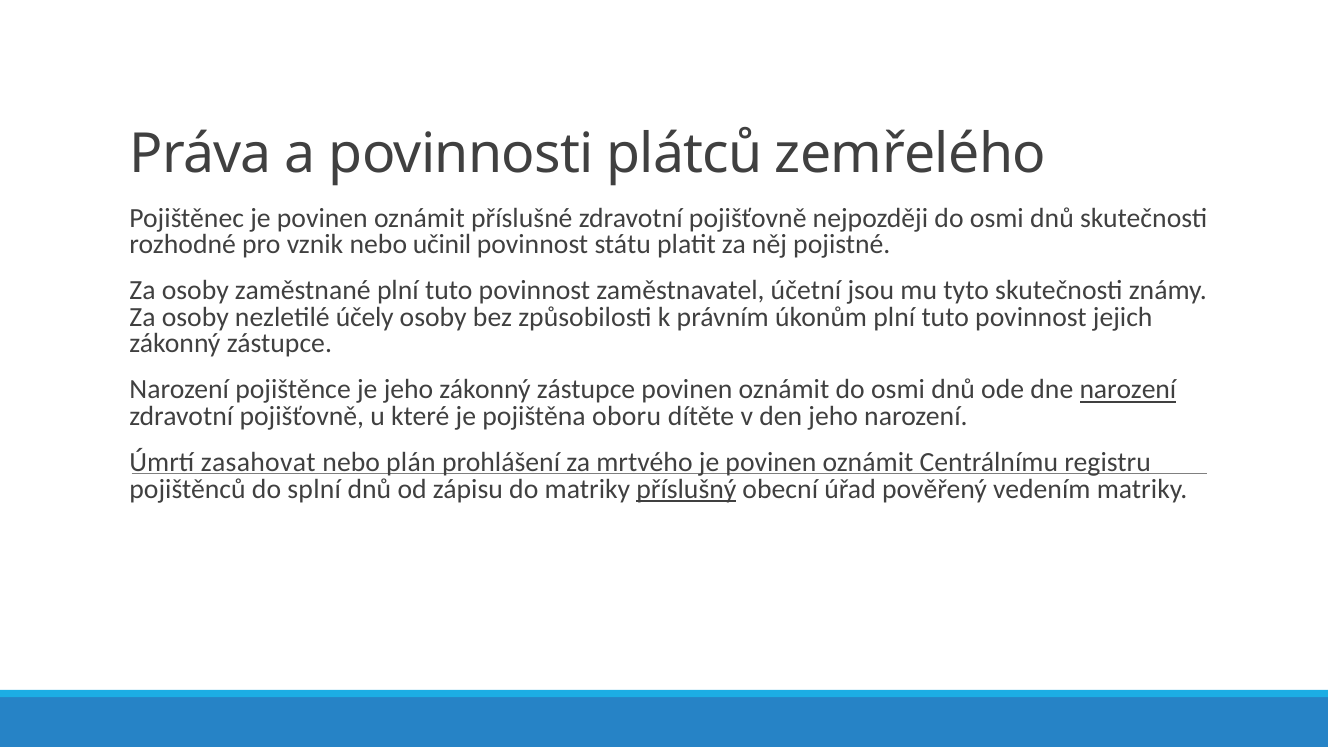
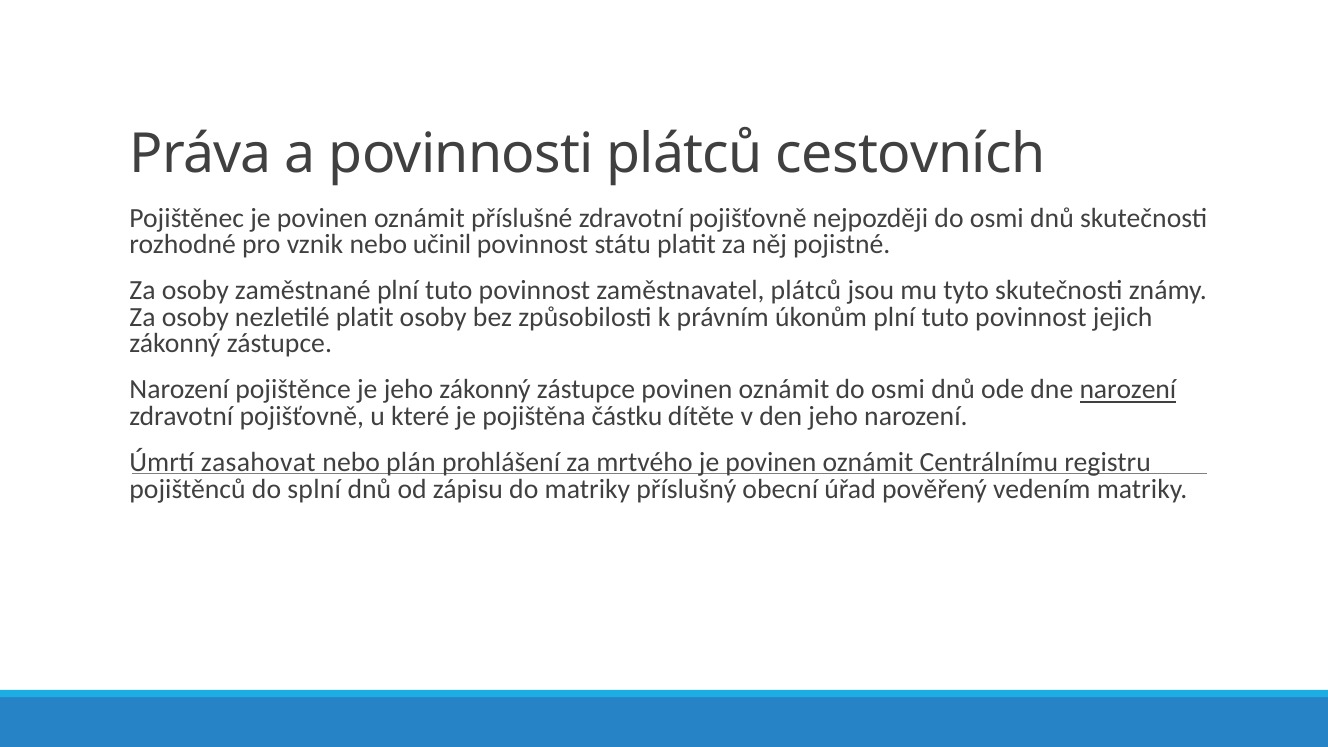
zemřelého: zemřelého -> cestovních
zaměstnavatel účetní: účetní -> plátců
nezletilé účely: účely -> platit
oboru: oboru -> částku
příslušný underline: present -> none
